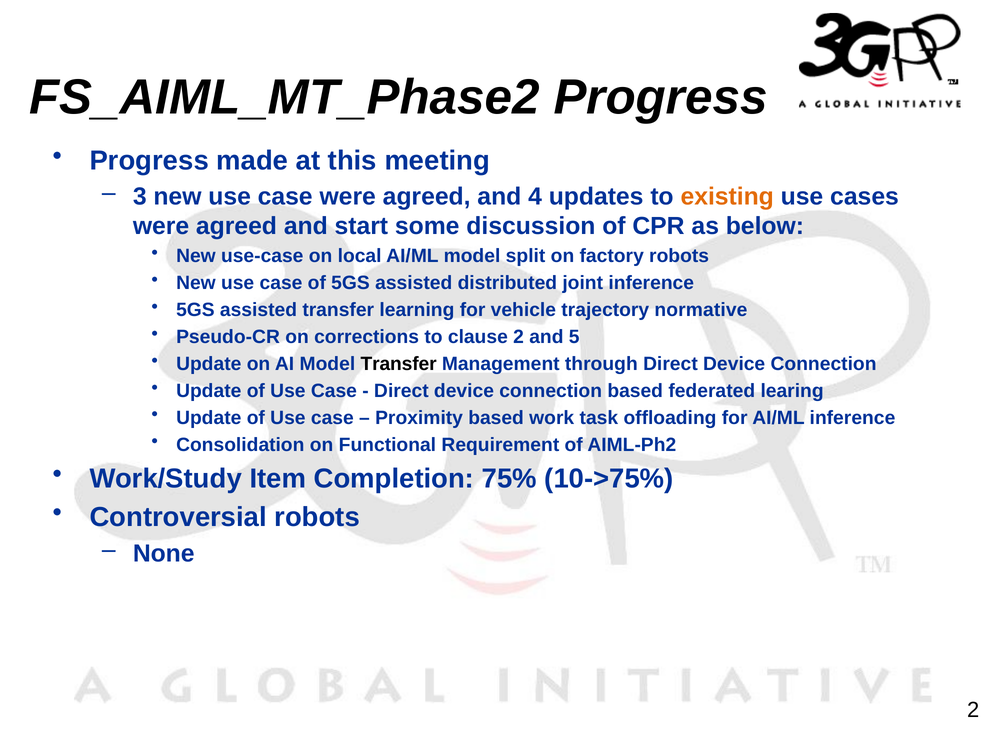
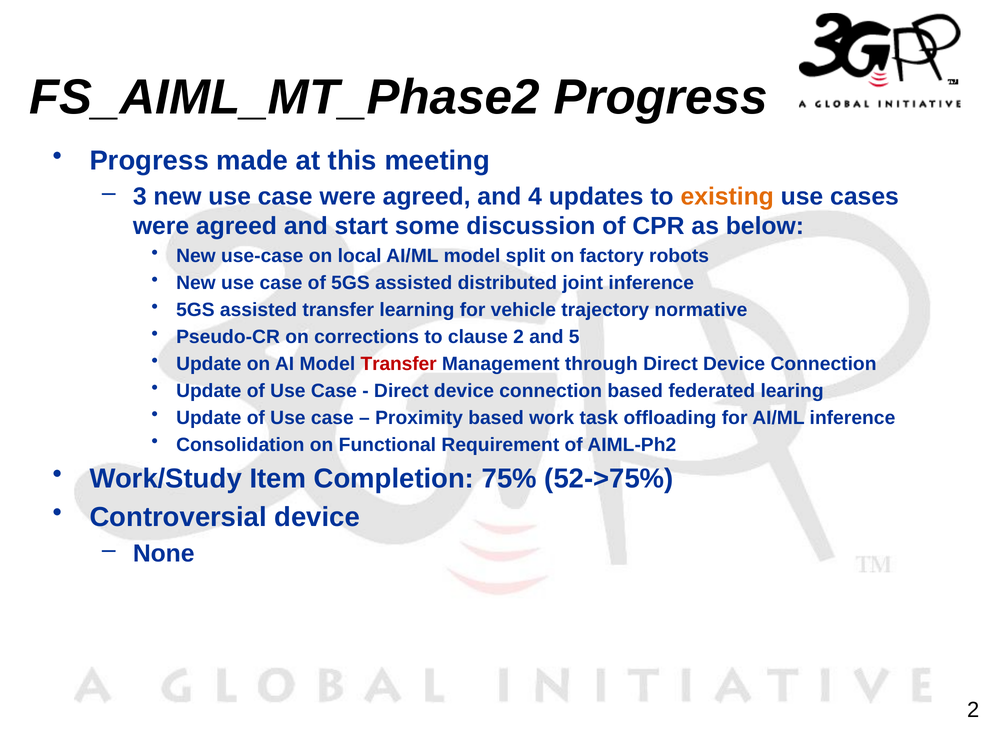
Transfer at (399, 364) colour: black -> red
10->75%: 10->75% -> 52->75%
Controversial robots: robots -> device
